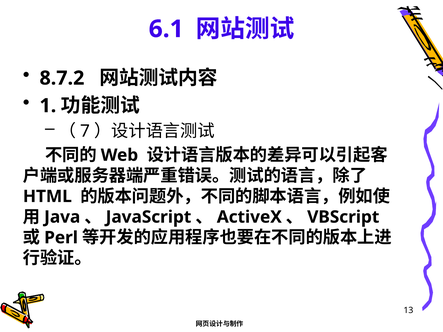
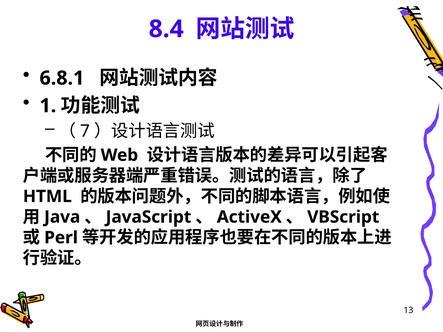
6.1: 6.1 -> 8.4
8.7.2: 8.7.2 -> 6.8.1
